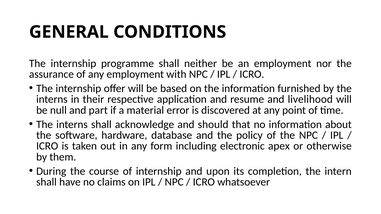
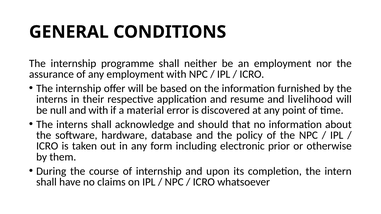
and part: part -> with
apex: apex -> prior
